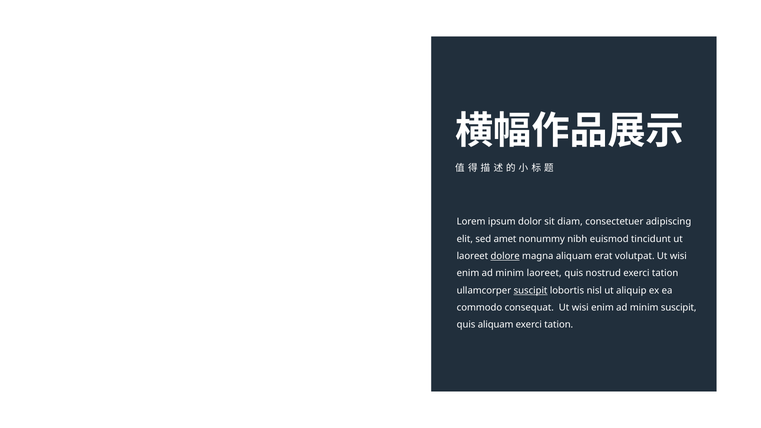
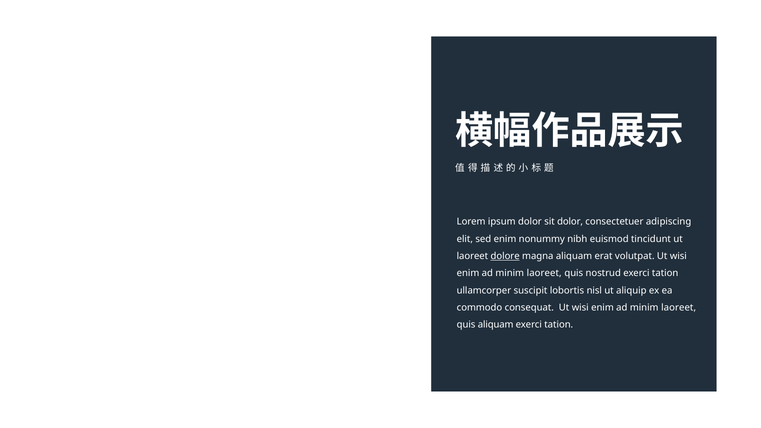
sit diam: diam -> dolor
sed amet: amet -> enim
suscipit at (531, 291) underline: present -> none
suscipit at (679, 308): suscipit -> laoreet
